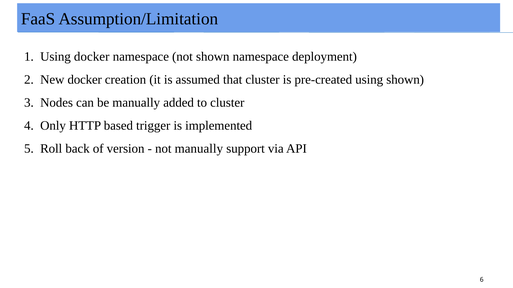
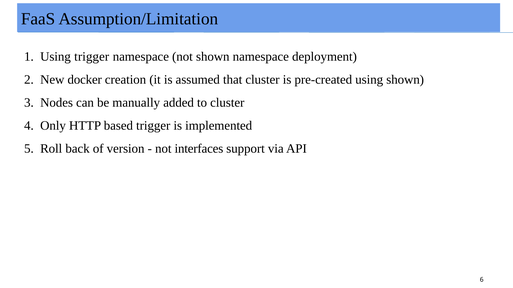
Using docker: docker -> trigger
not manually: manually -> interfaces
